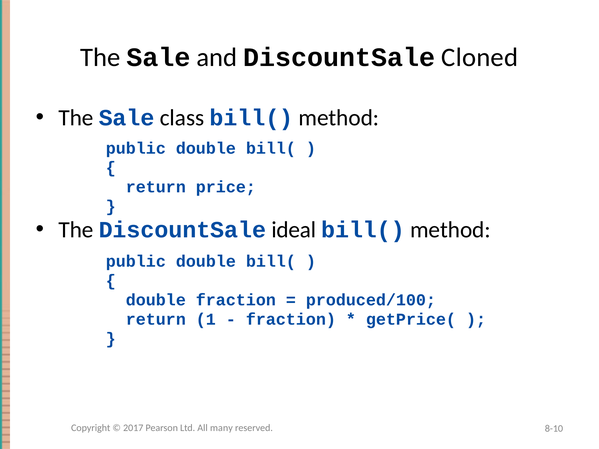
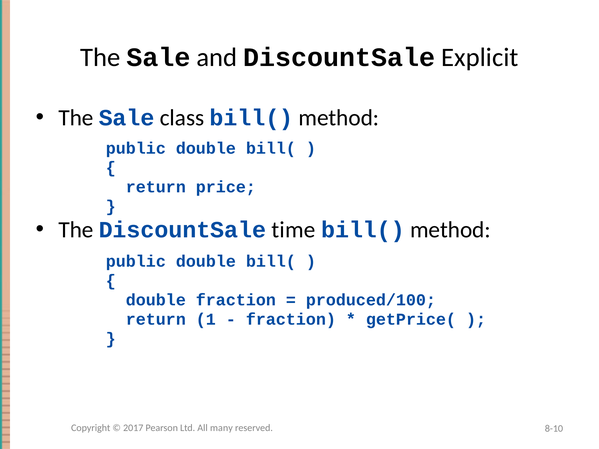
Cloned: Cloned -> Explicit
ideal: ideal -> time
